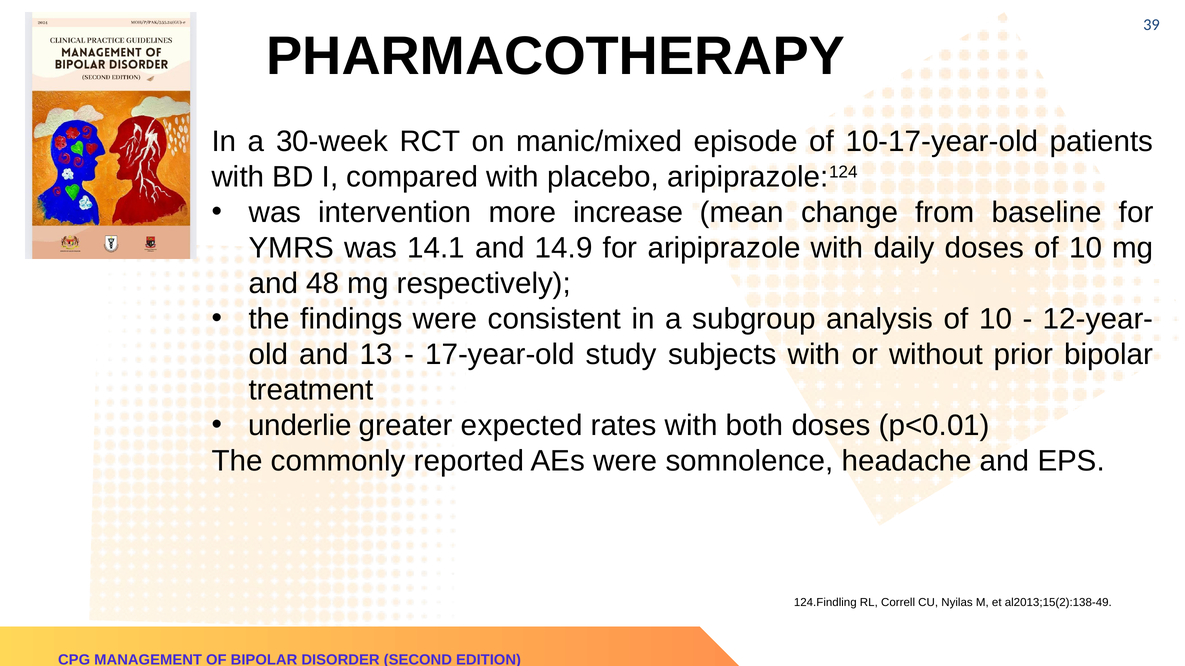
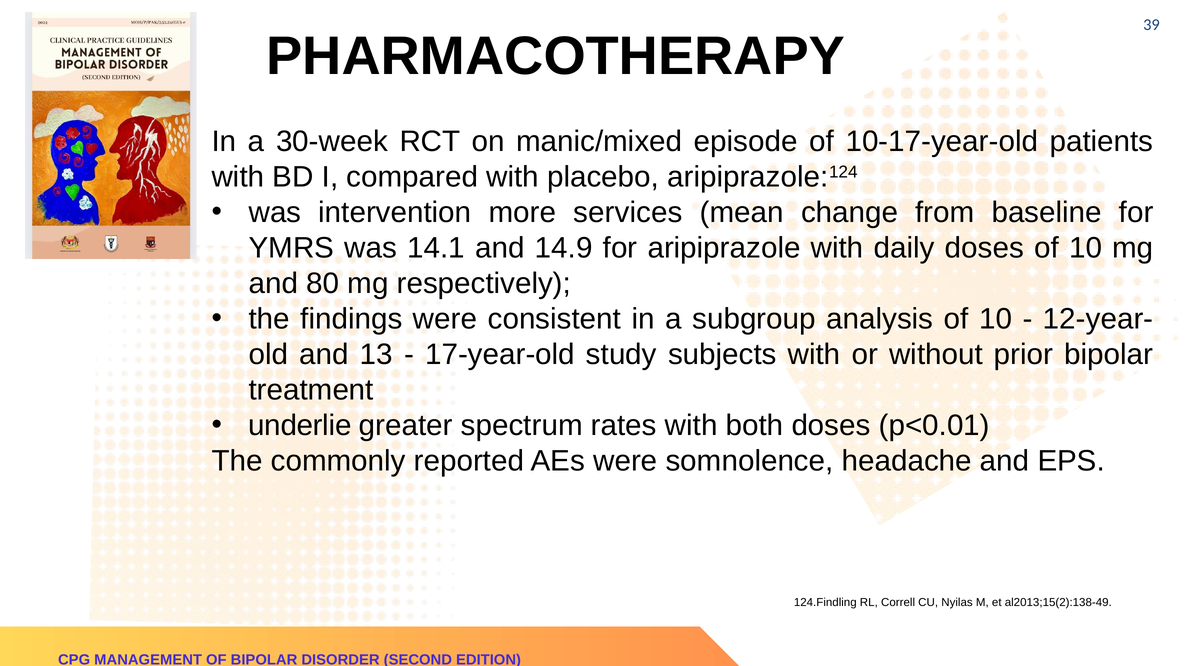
increase: increase -> services
48: 48 -> 80
expected: expected -> spectrum
